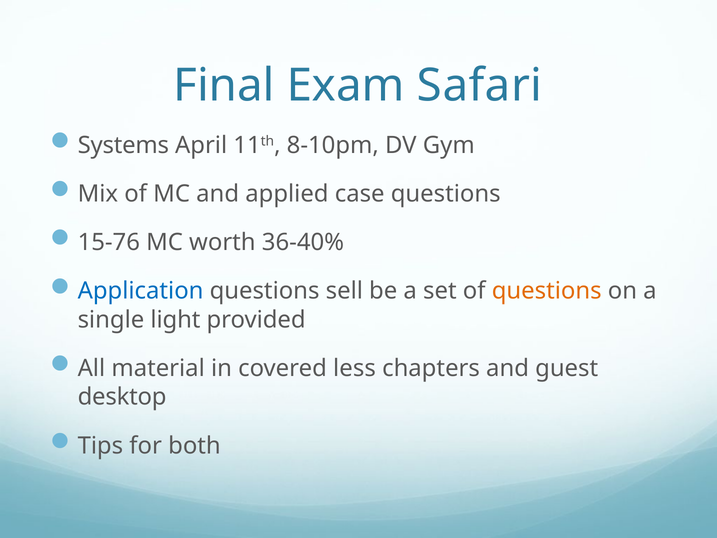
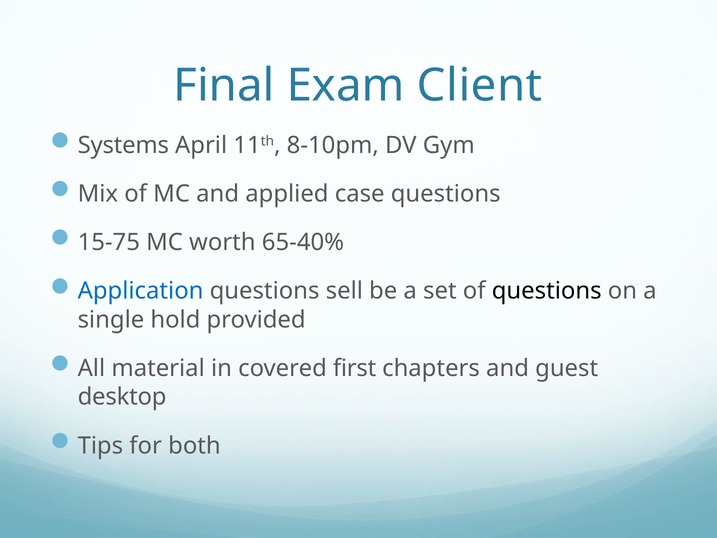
Safari: Safari -> Client
15-76: 15-76 -> 15-75
36-40%: 36-40% -> 65-40%
questions at (547, 291) colour: orange -> black
light: light -> hold
less: less -> first
